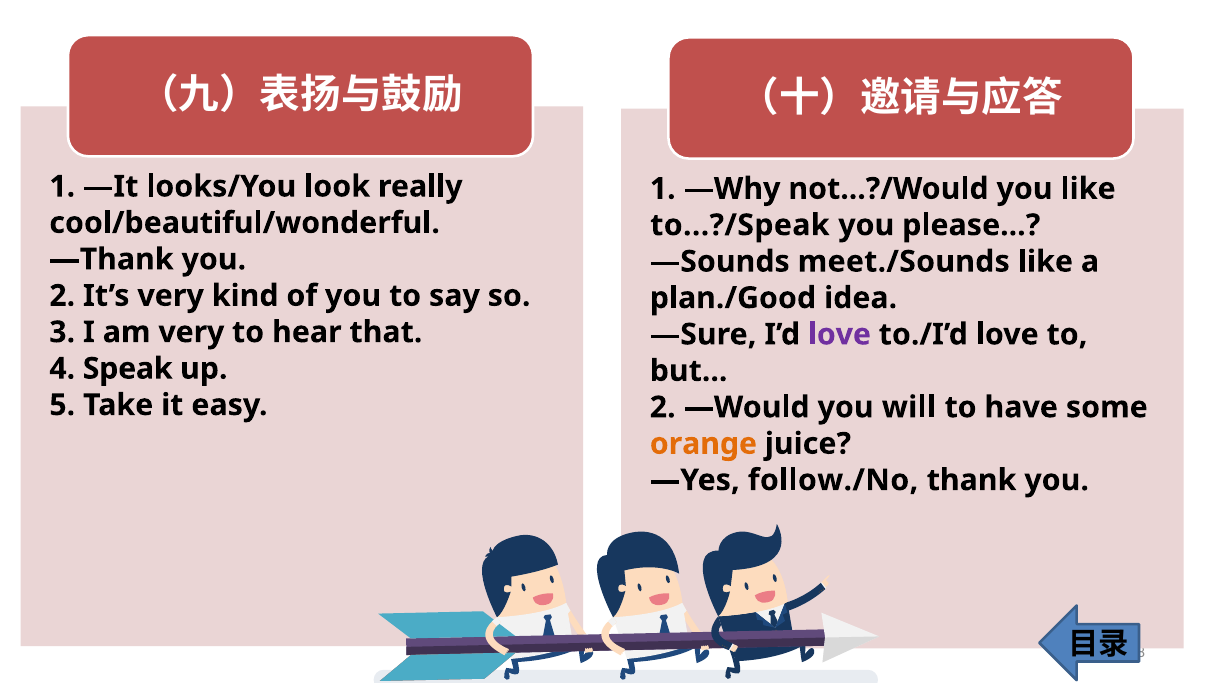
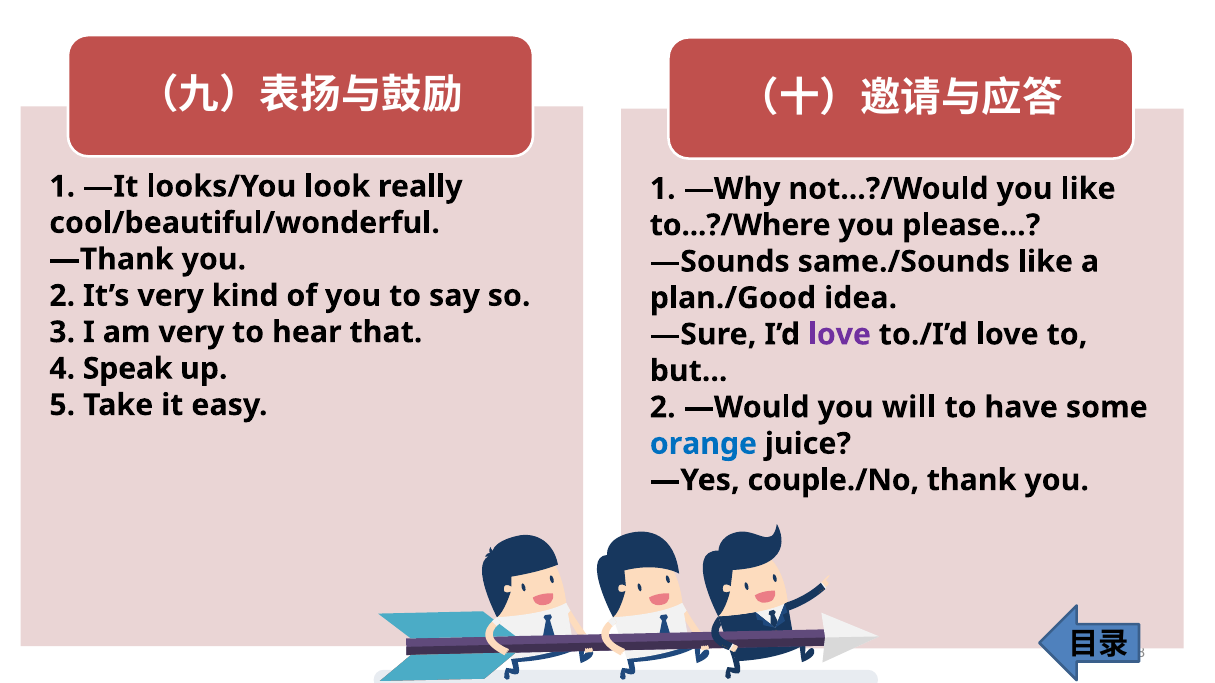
to...?/Speak: to...?/Speak -> to...?/Where
meet./Sounds: meet./Sounds -> same./Sounds
orange colour: orange -> blue
follow./No: follow./No -> couple./No
